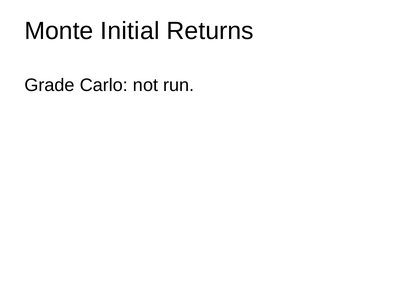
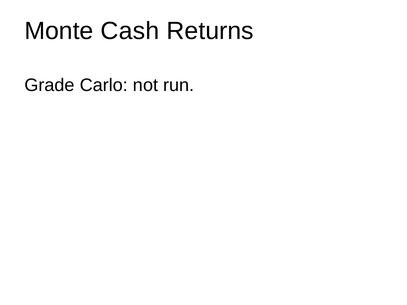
Initial: Initial -> Cash
